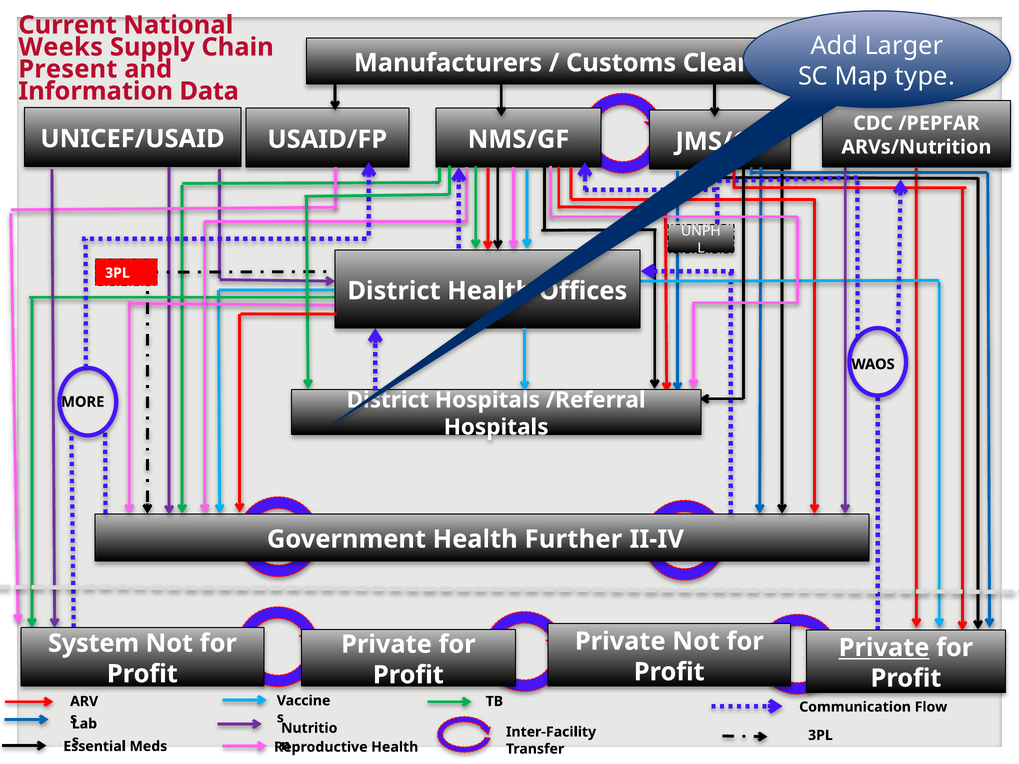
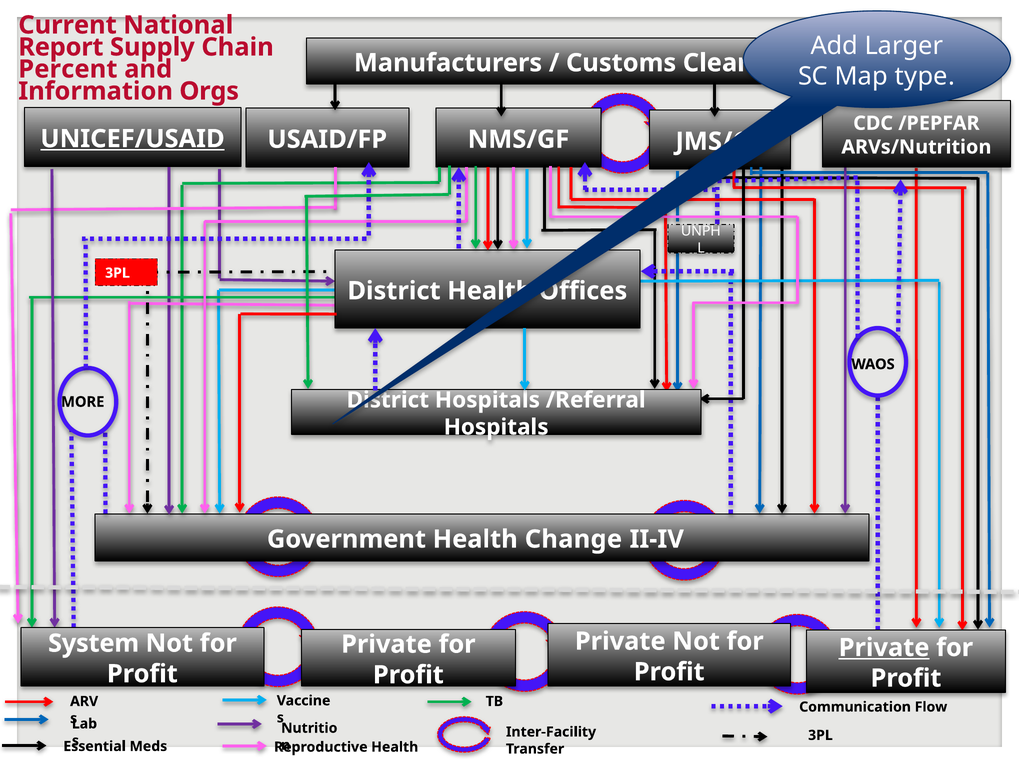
Weeks: Weeks -> Report
Present: Present -> Percent
Data: Data -> Orgs
UNICEF/USAID underline: none -> present
Further: Further -> Change
